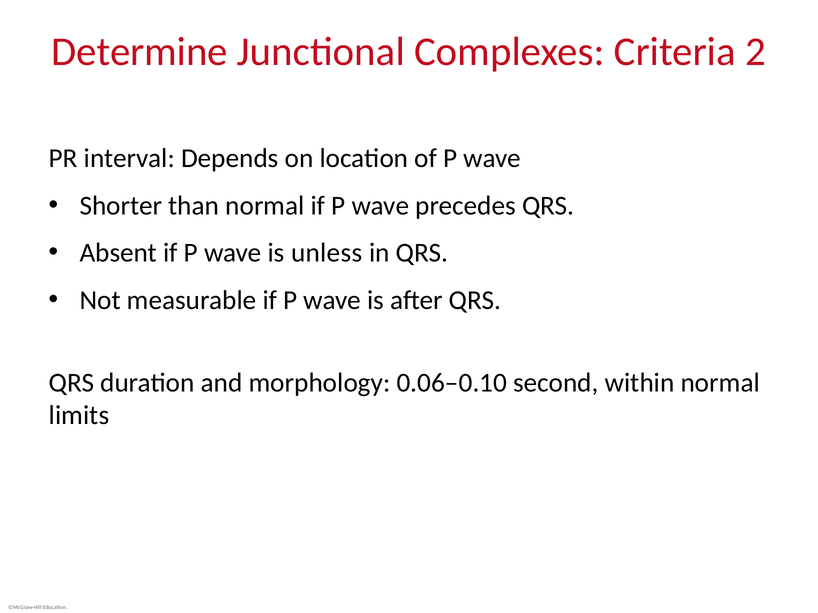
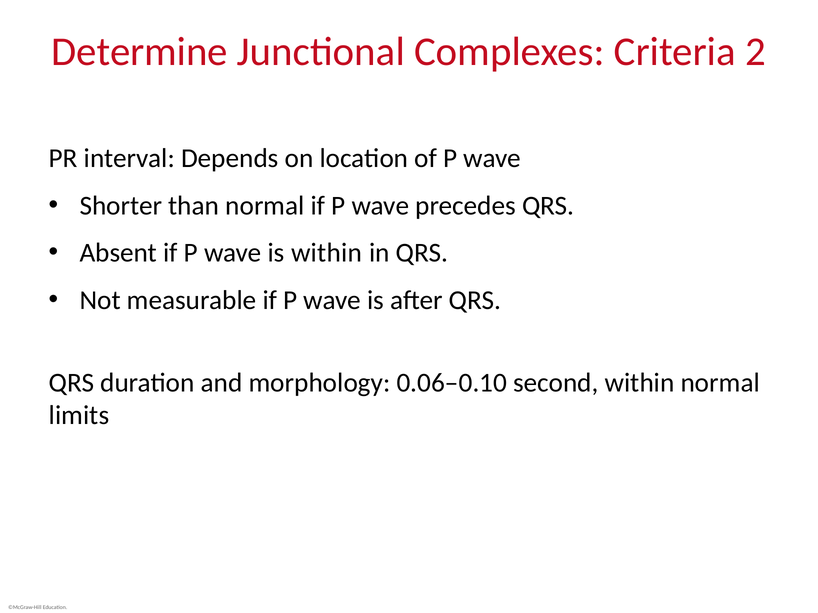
is unless: unless -> within
